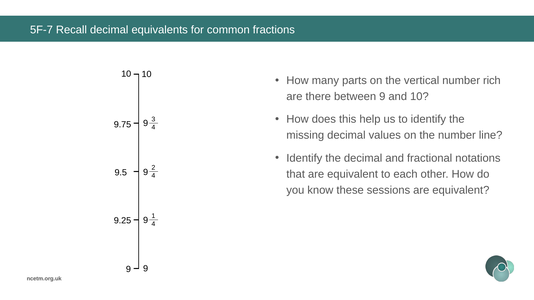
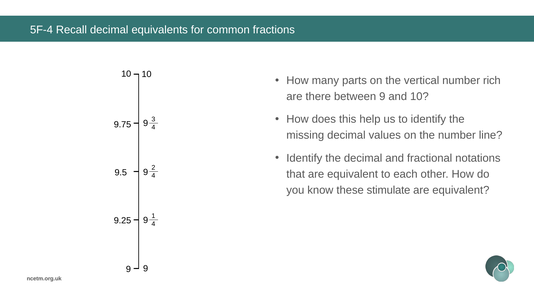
5F-7: 5F-7 -> 5F-4
sessions: sessions -> stimulate
